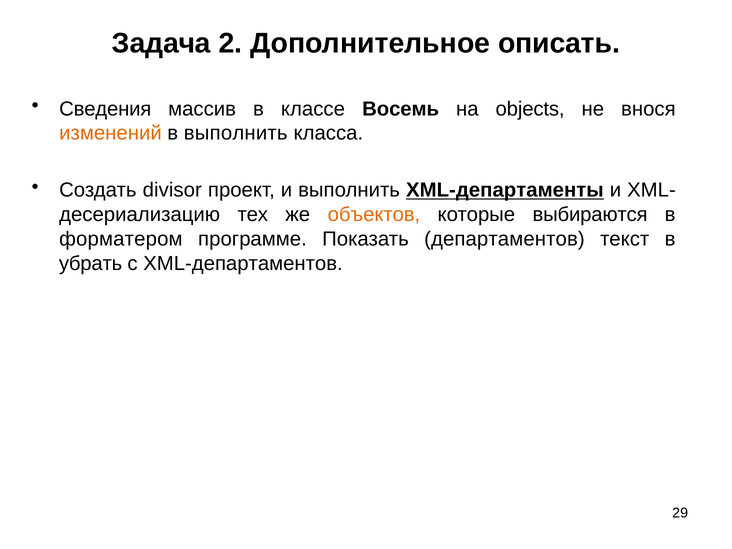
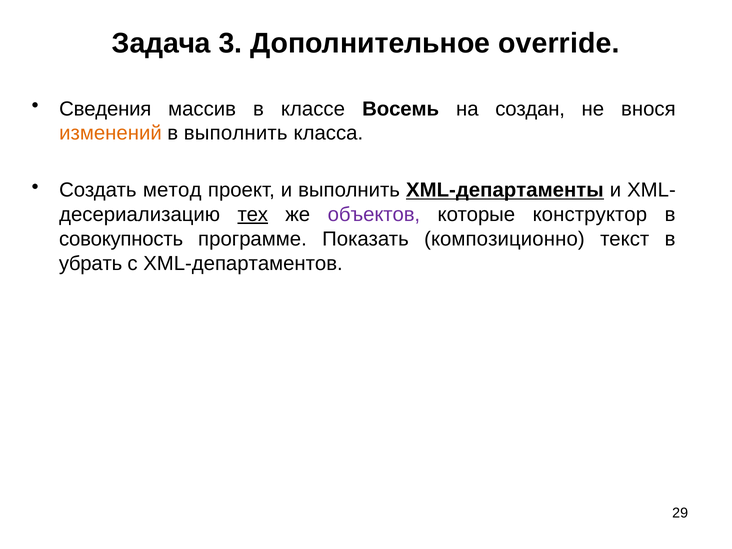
2: 2 -> 3
описать: описать -> override
objects: objects -> создан
divisor: divisor -> метод
тех underline: none -> present
объектов colour: orange -> purple
выбираются: выбираются -> конструктор
форматером: форматером -> совокупность
департаментов: департаментов -> композиционно
